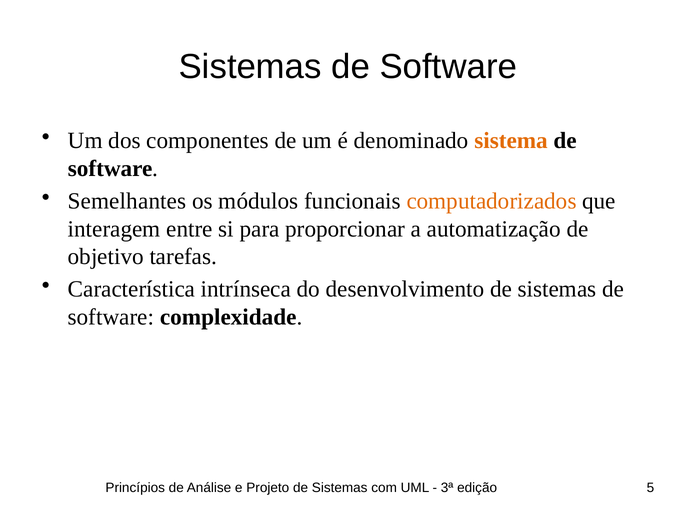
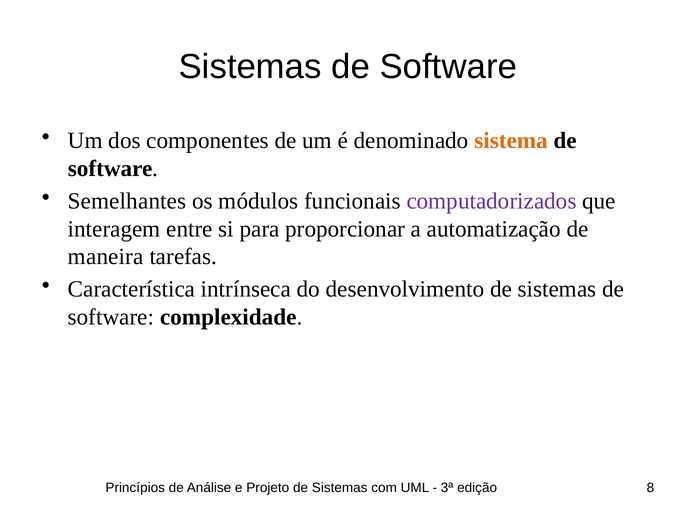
computadorizados colour: orange -> purple
objetivo: objetivo -> maneira
5: 5 -> 8
